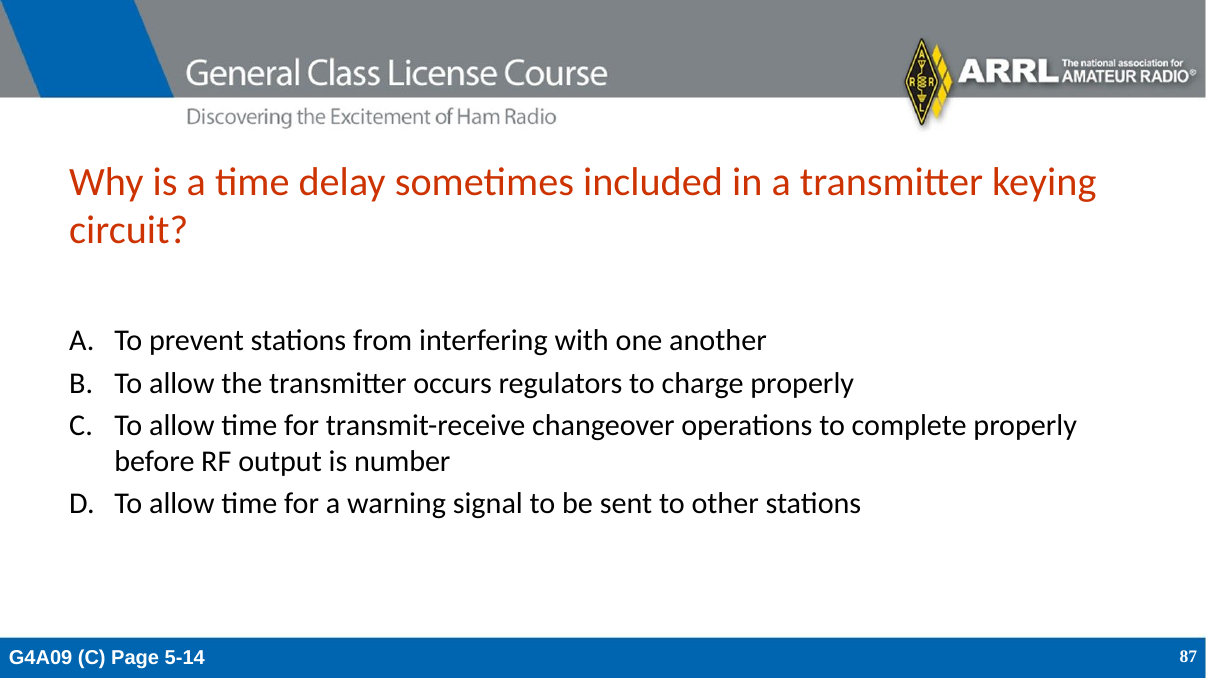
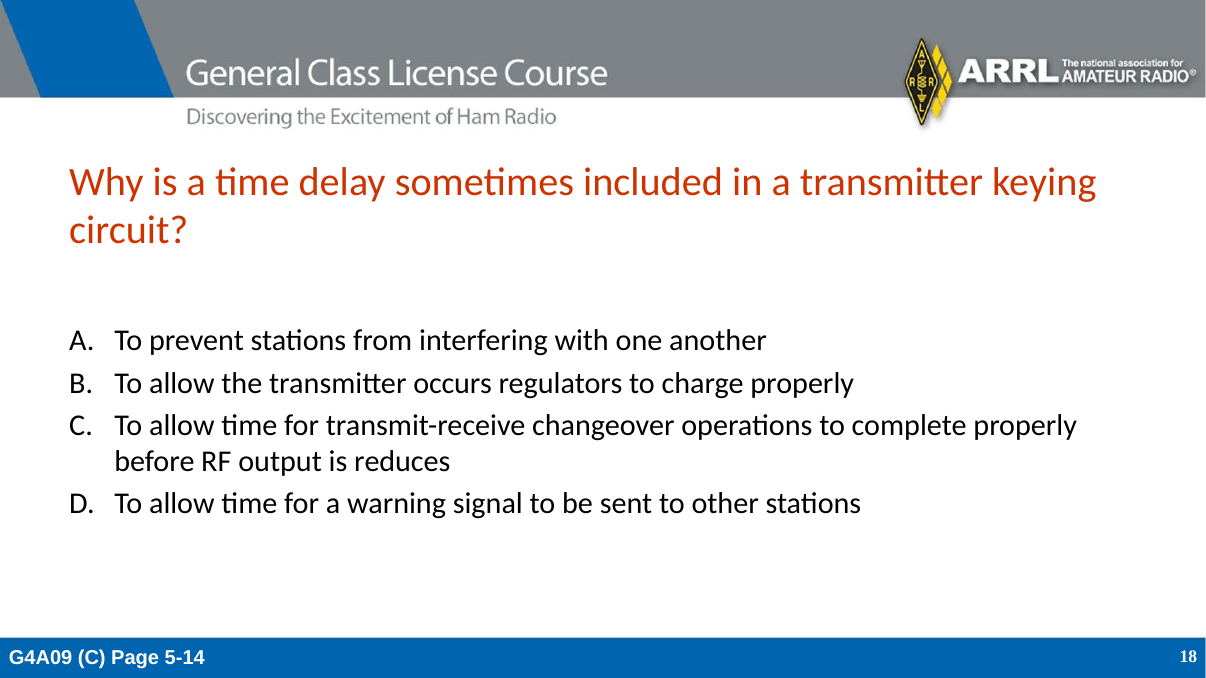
number: number -> reduces
87: 87 -> 18
